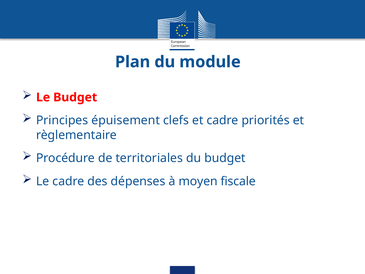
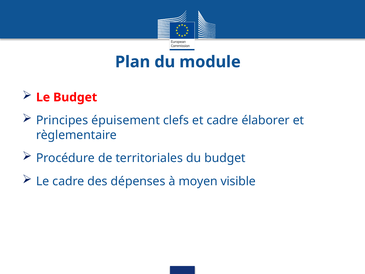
priorités: priorités -> élaborer
fiscale: fiscale -> visible
